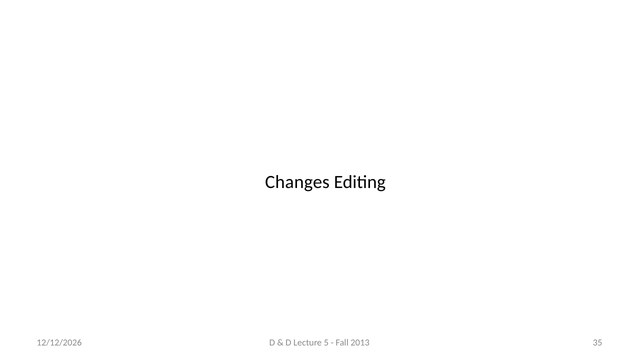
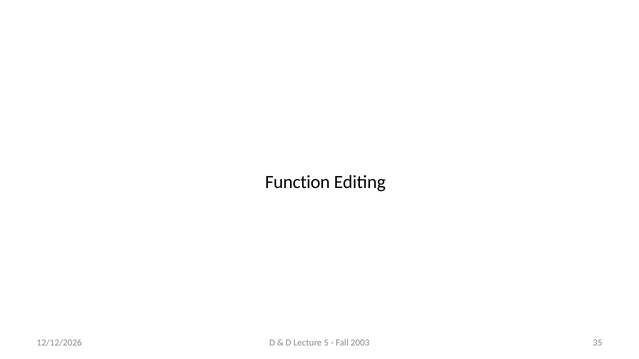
Changes: Changes -> Function
2013: 2013 -> 2003
